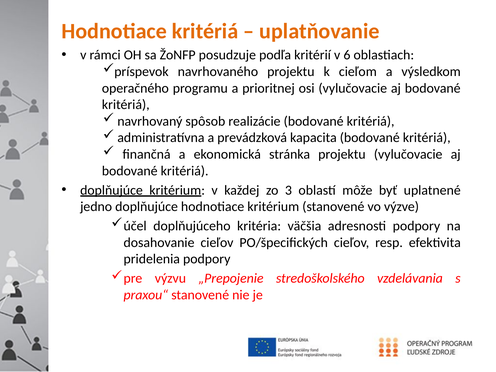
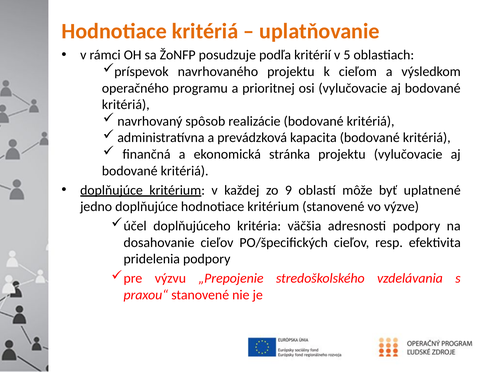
6: 6 -> 5
3: 3 -> 9
